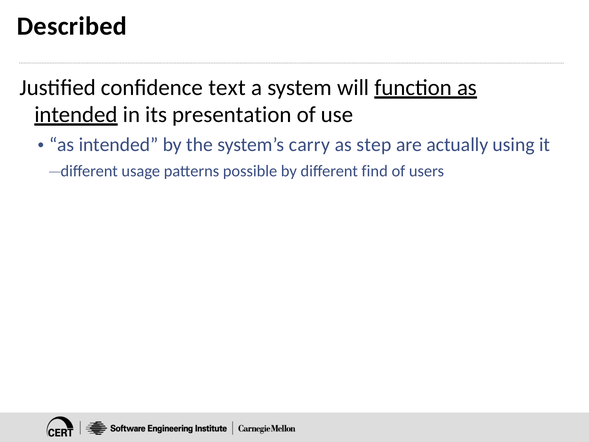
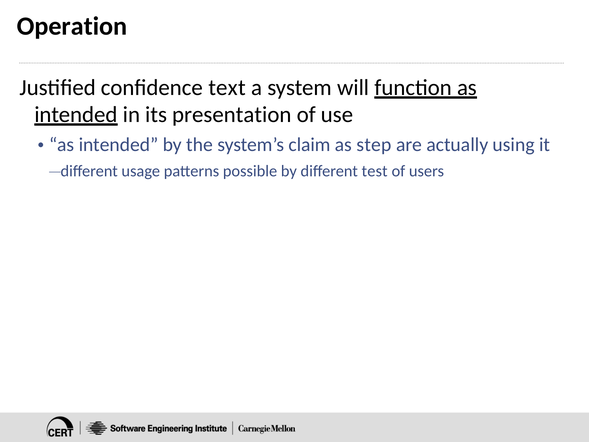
Described: Described -> Operation
carry: carry -> claim
find: find -> test
